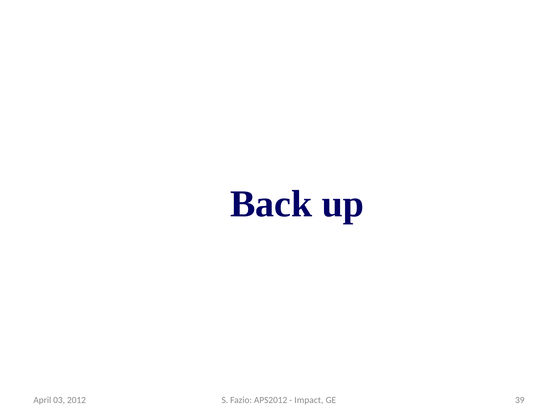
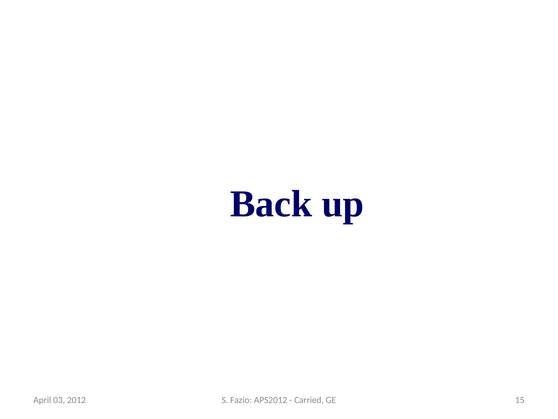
Impact: Impact -> Carried
39: 39 -> 15
